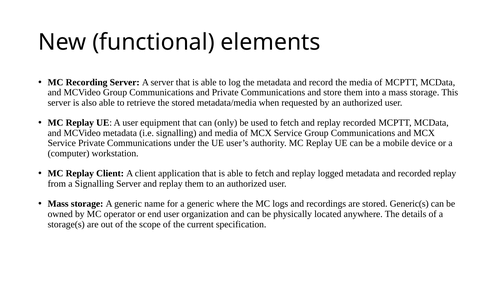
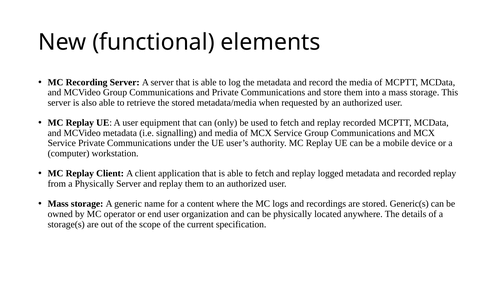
a Signalling: Signalling -> Physically
for a generic: generic -> content
